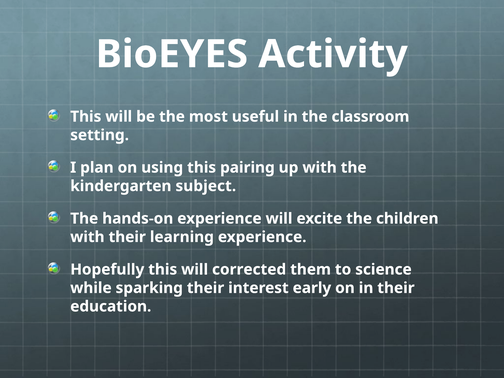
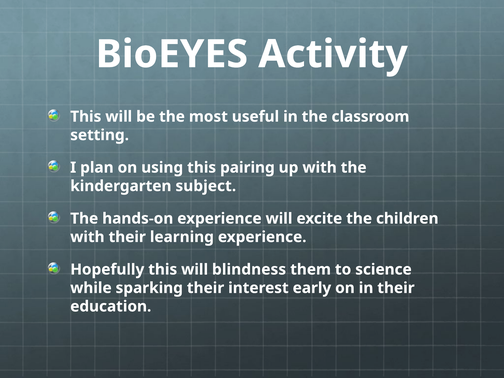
corrected: corrected -> blindness
